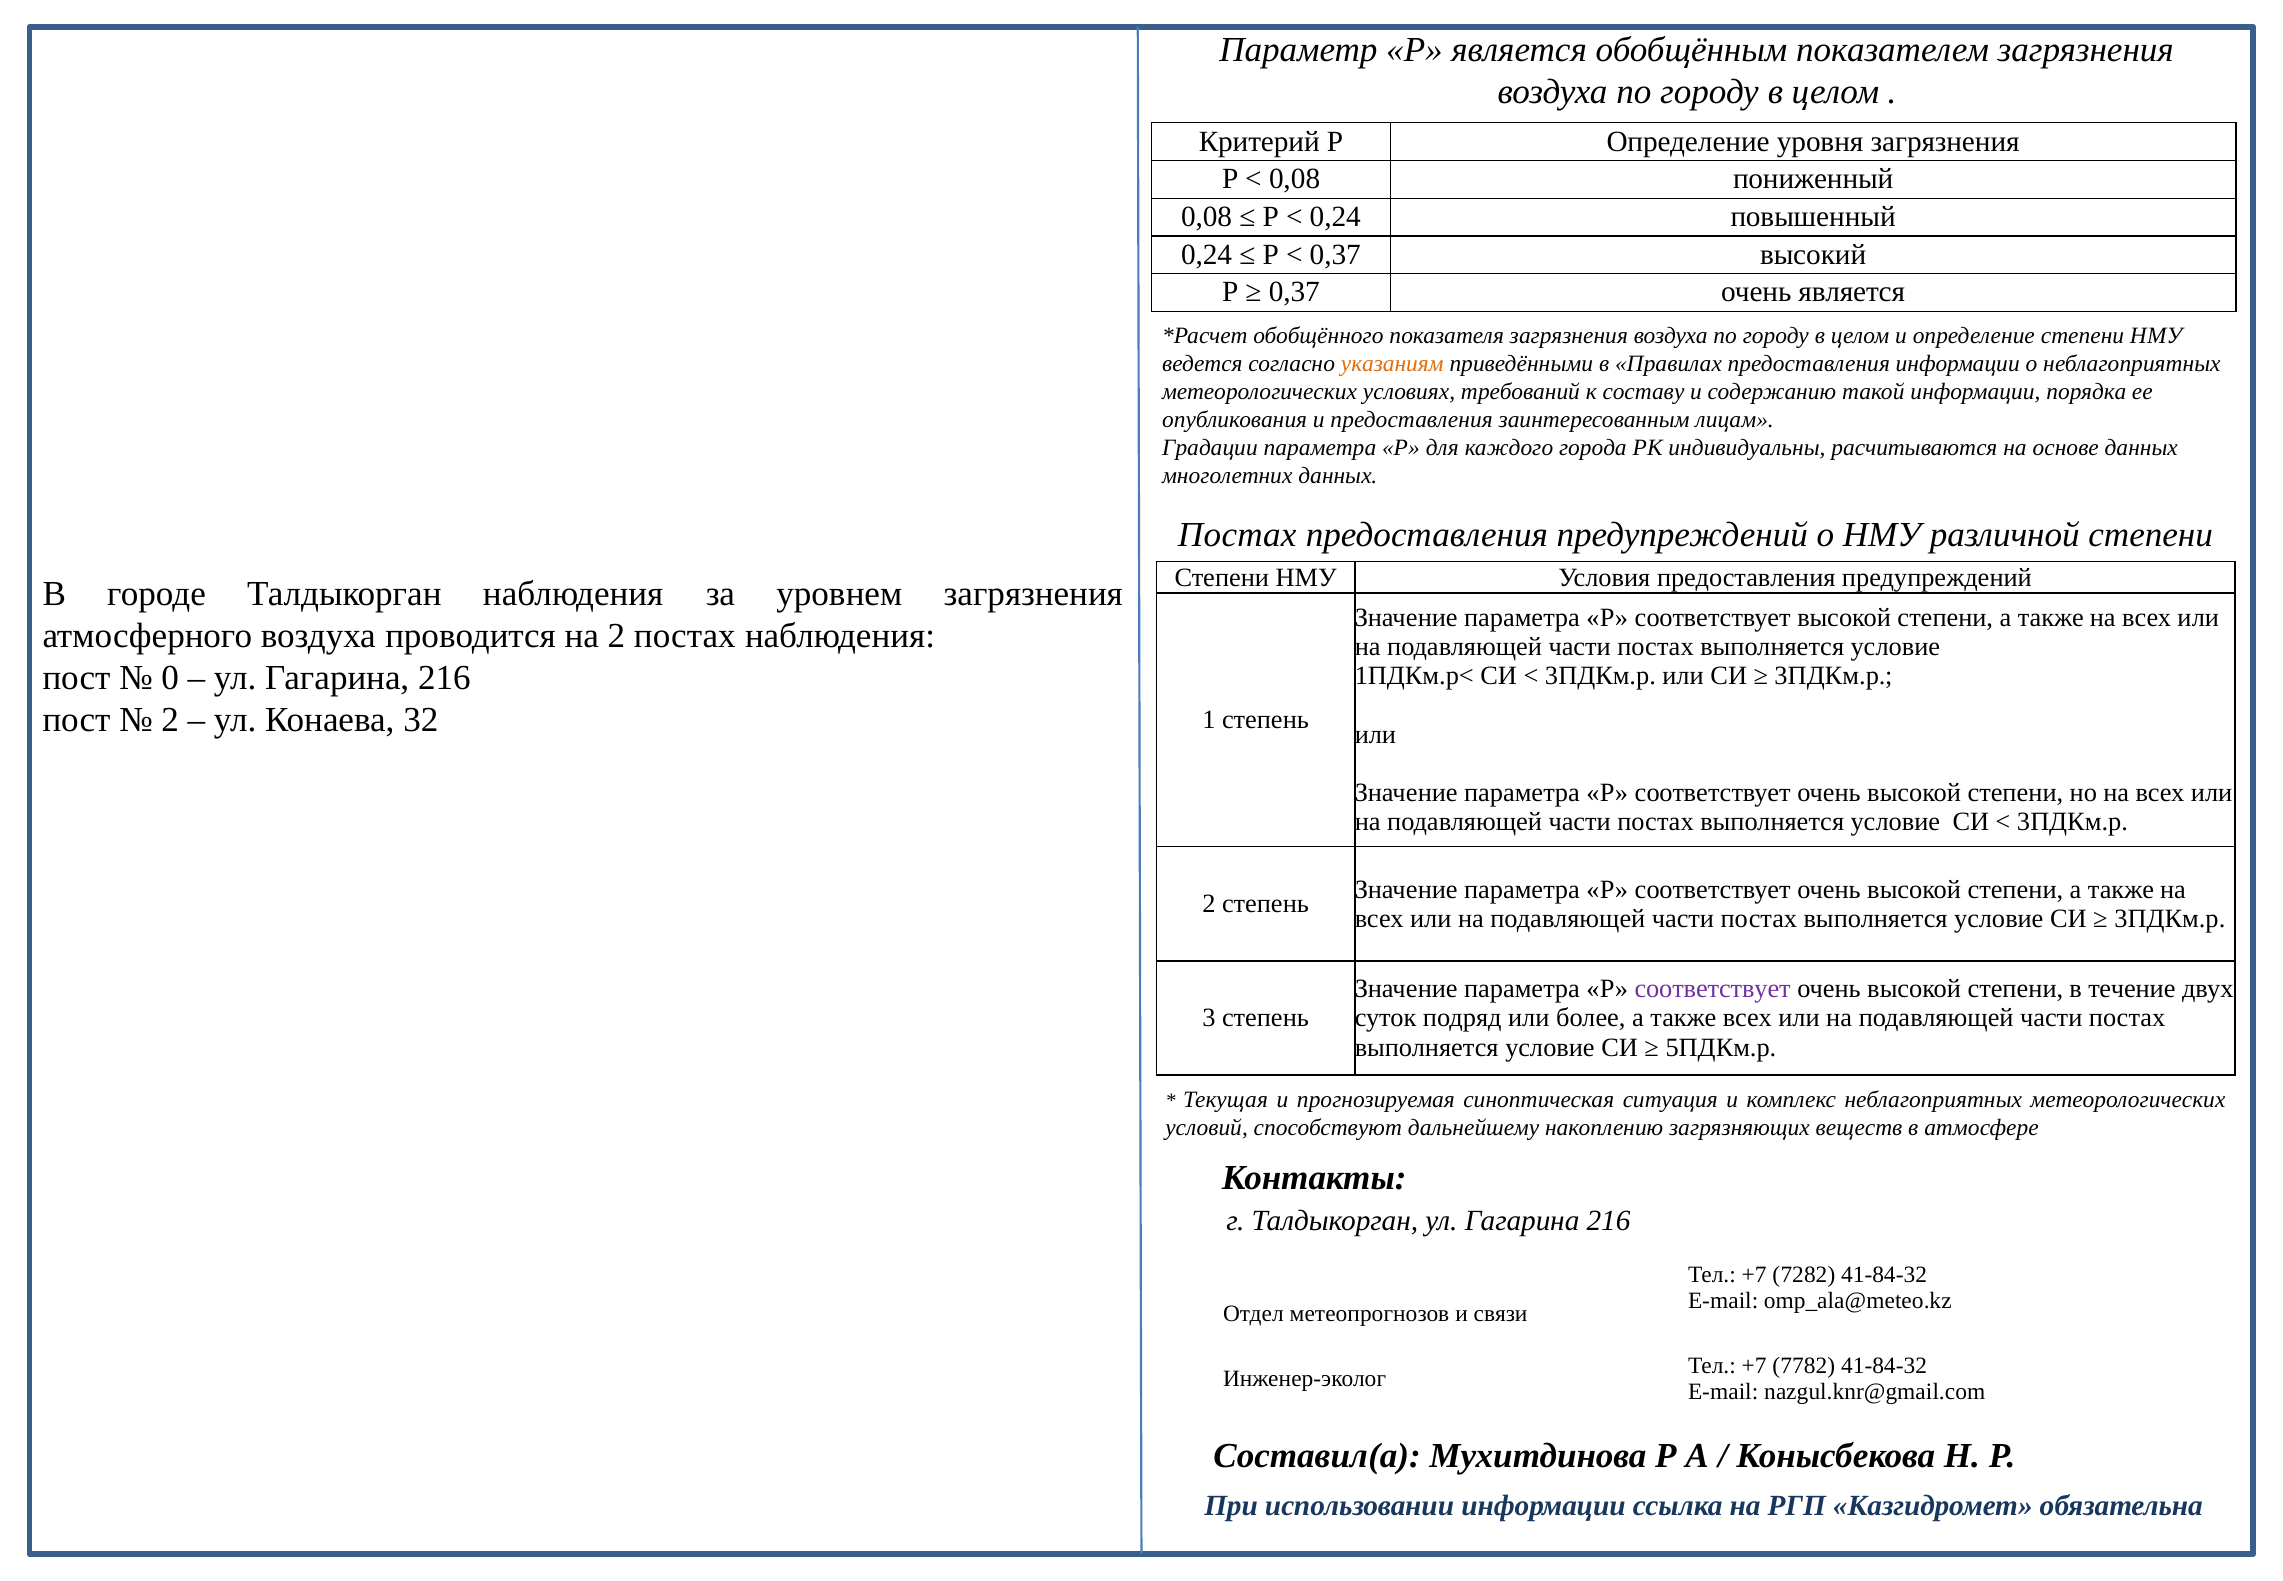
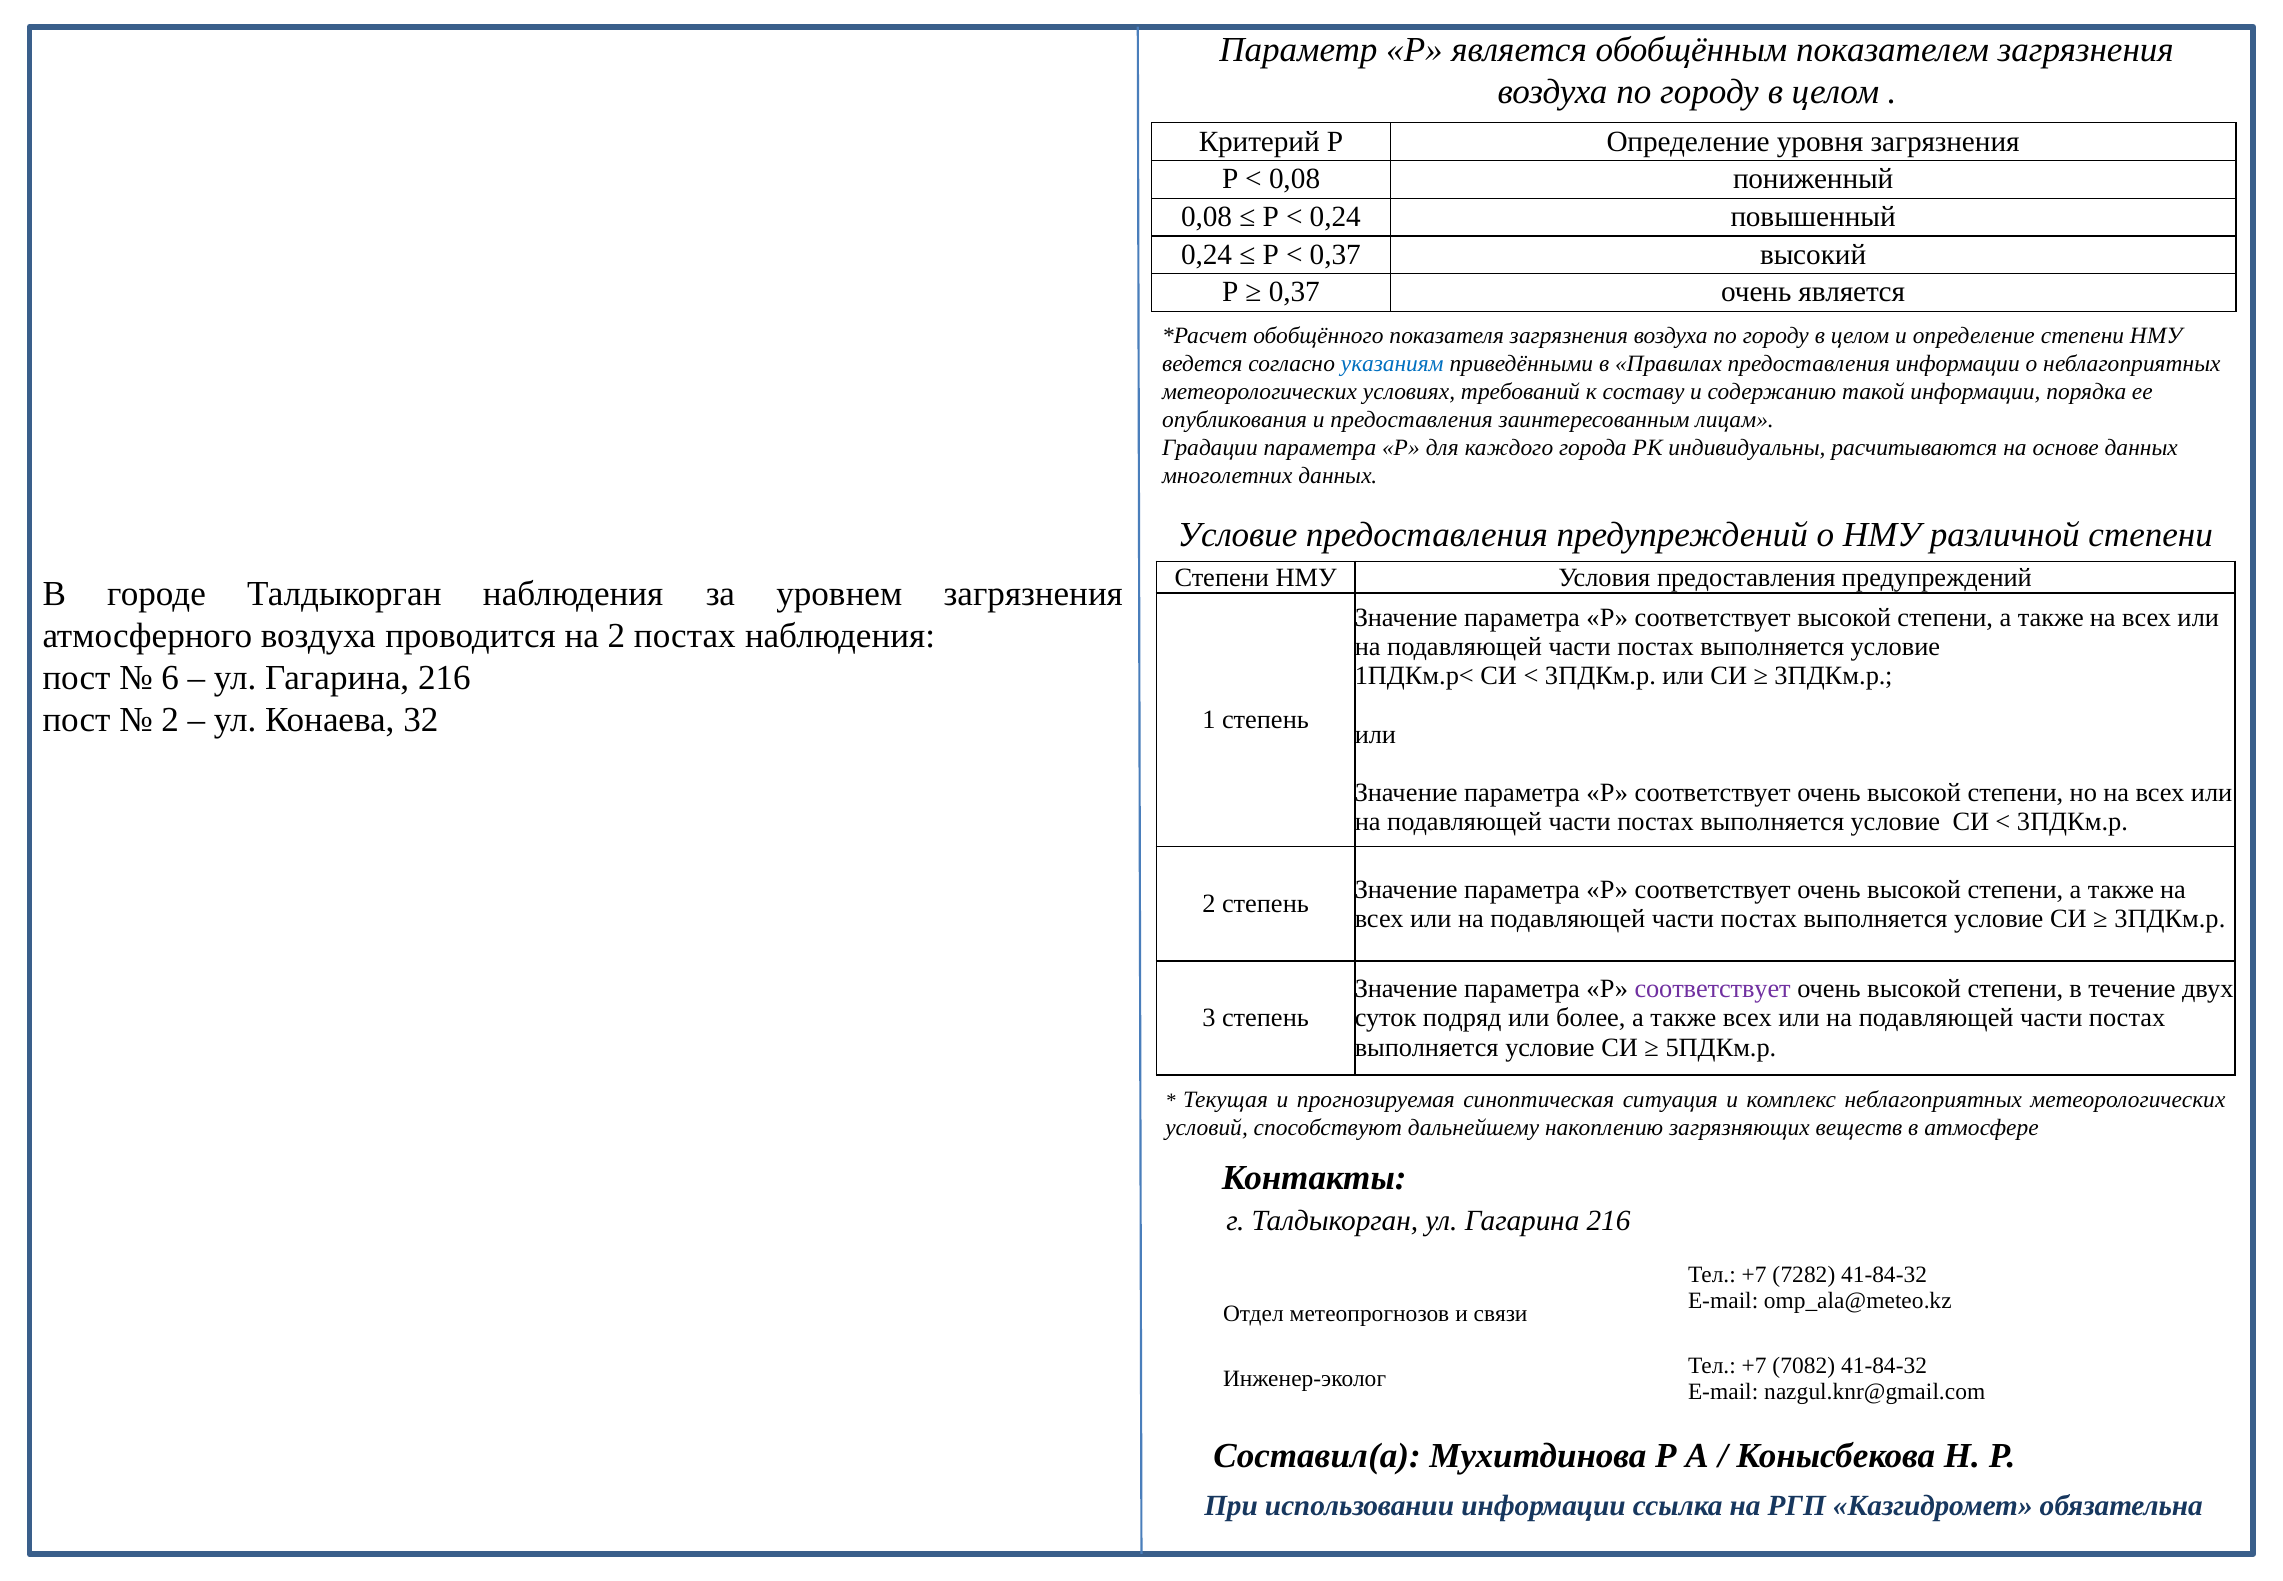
указаниям colour: orange -> blue
Постах at (1237, 535): Постах -> Условие
0: 0 -> 6
7782: 7782 -> 7082
